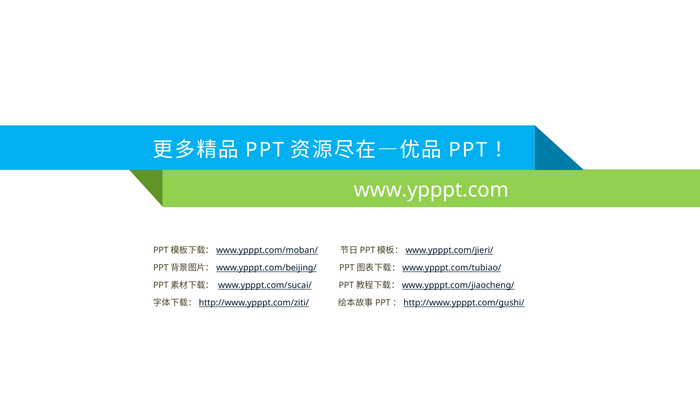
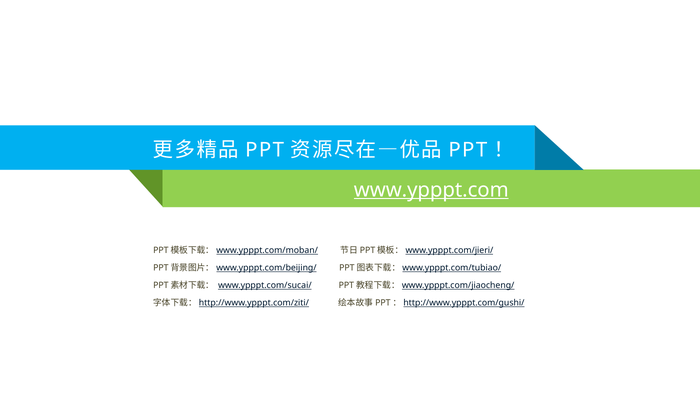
www.ypppt.com underline: none -> present
